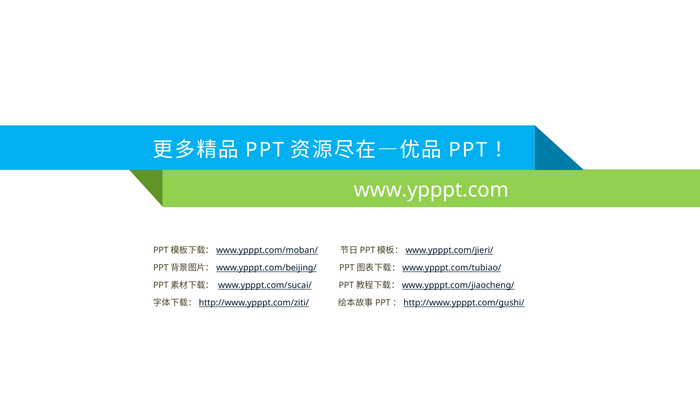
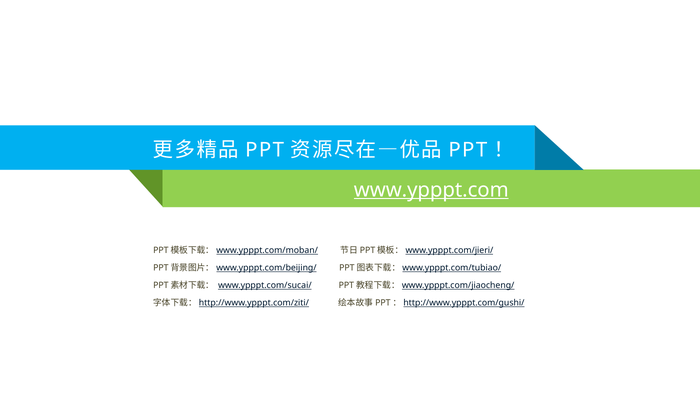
www.ypppt.com underline: none -> present
